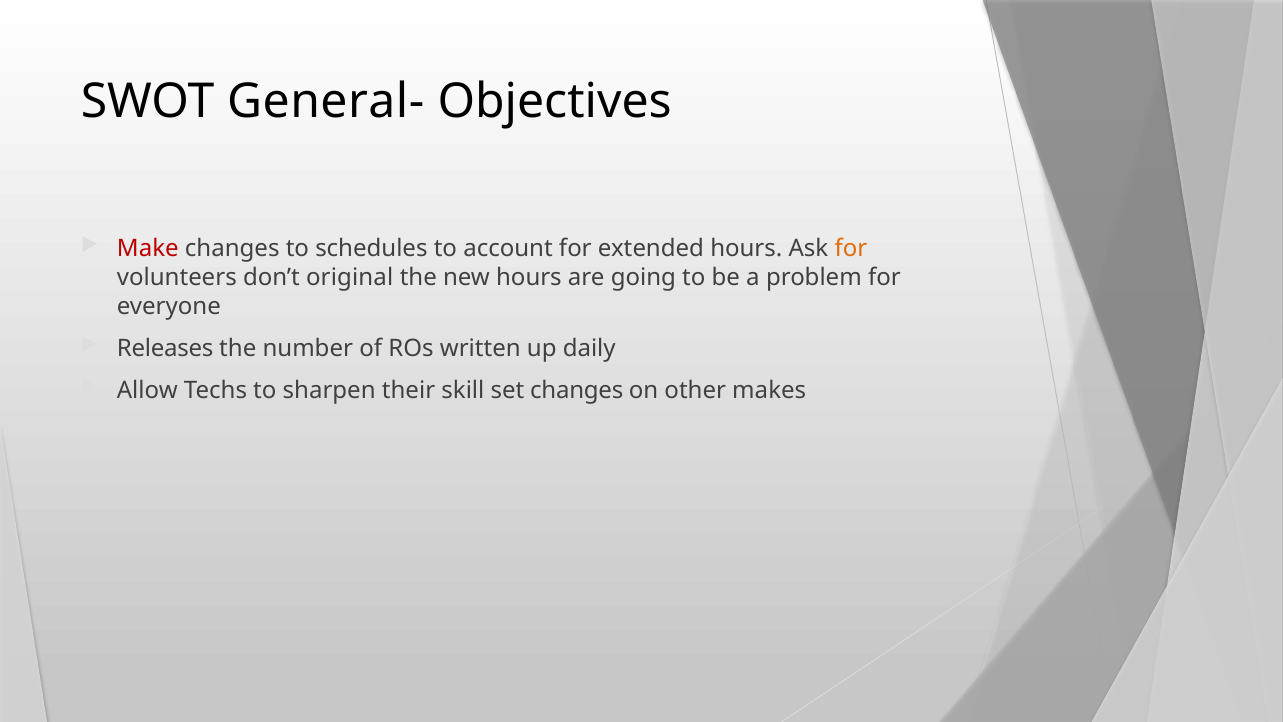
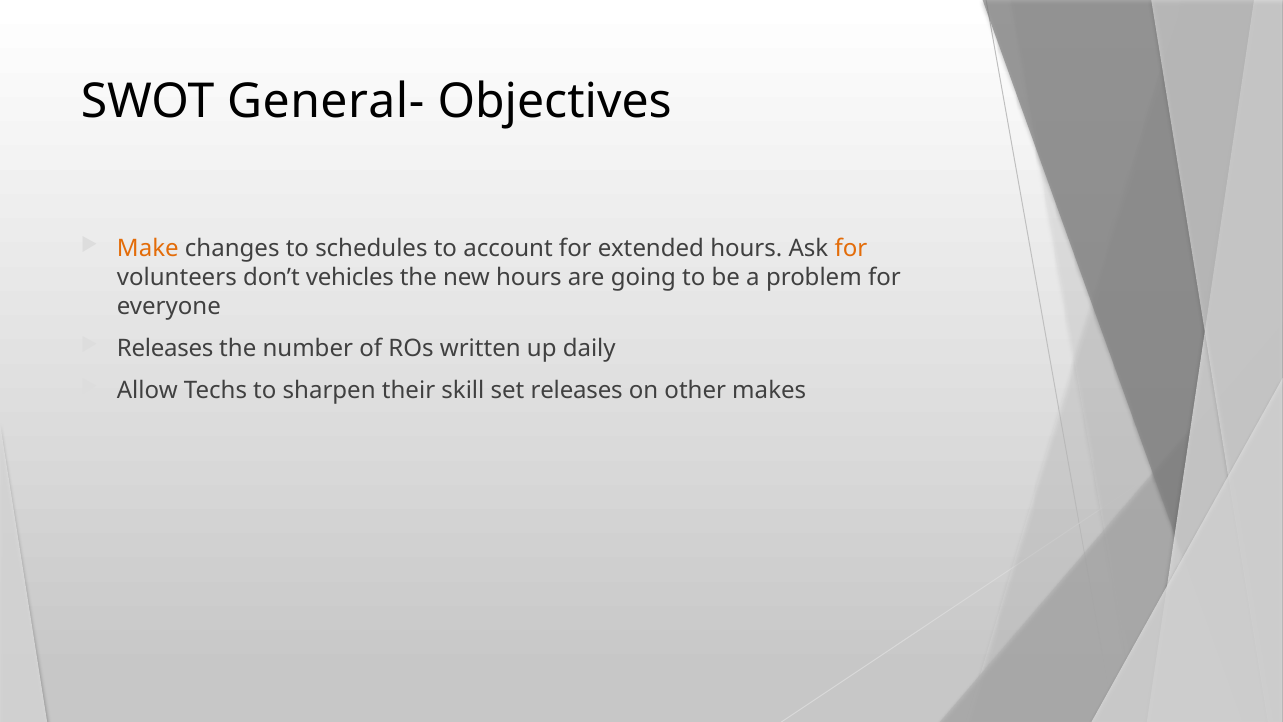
Make colour: red -> orange
original: original -> vehicles
set changes: changes -> releases
